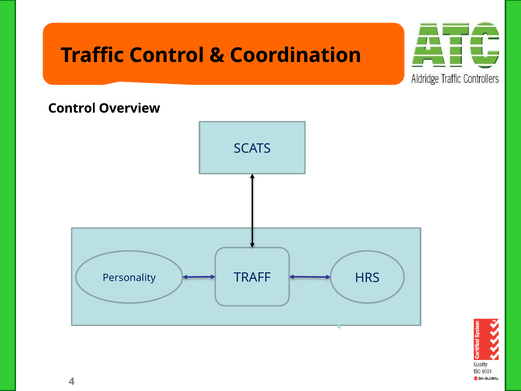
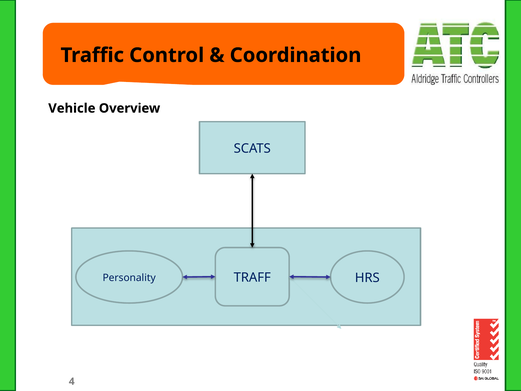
Control at (72, 108): Control -> Vehicle
